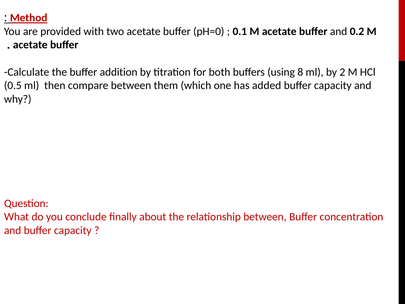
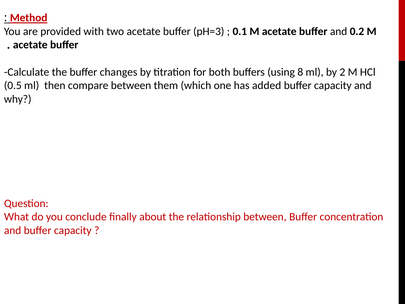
pH=0: pH=0 -> pH=3
addition: addition -> changes
